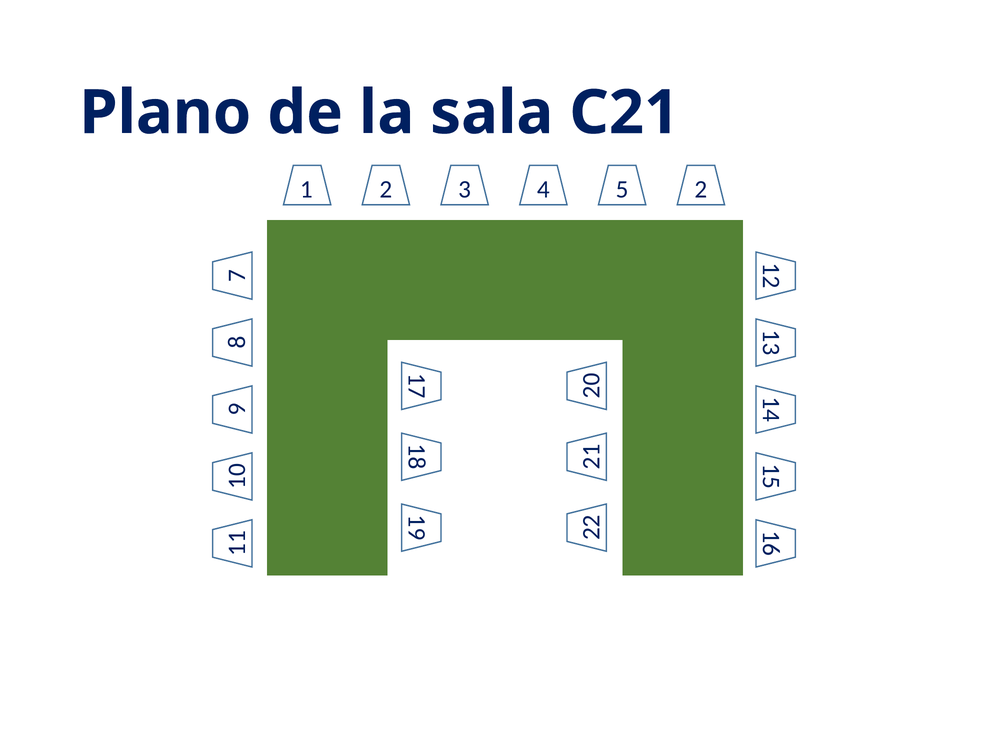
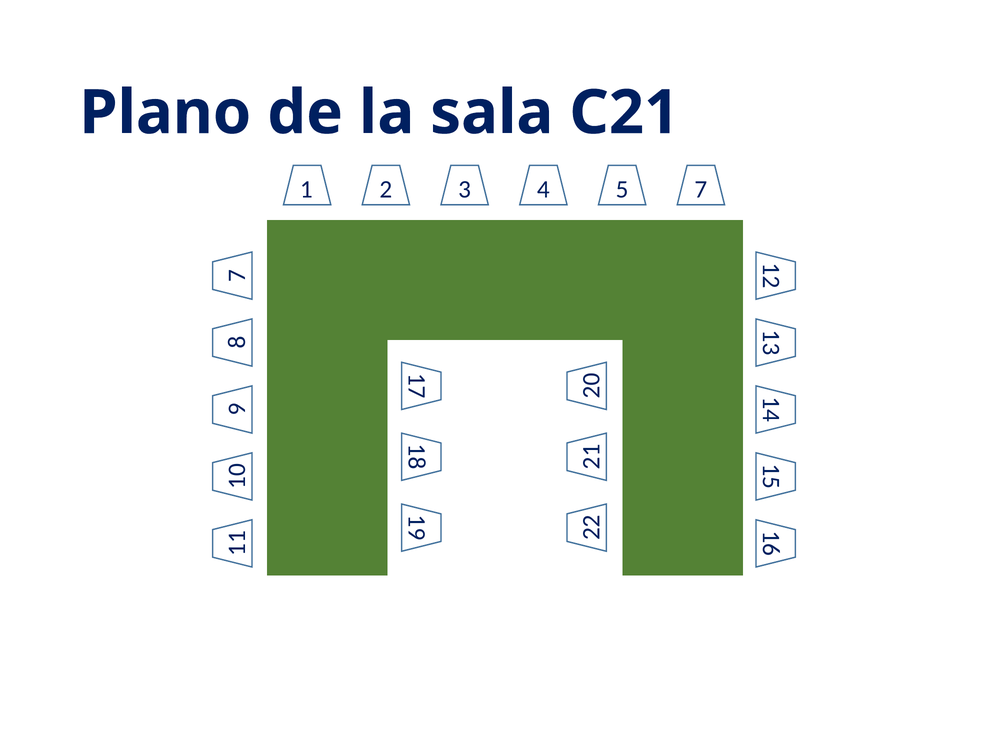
3 2: 2 -> 7
